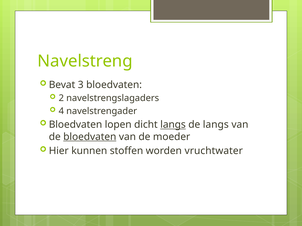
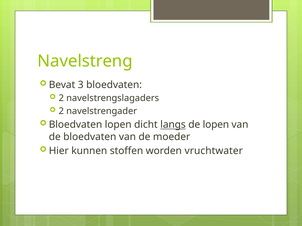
4 at (61, 111): 4 -> 2
de langs: langs -> lopen
bloedvaten at (90, 137) underline: present -> none
